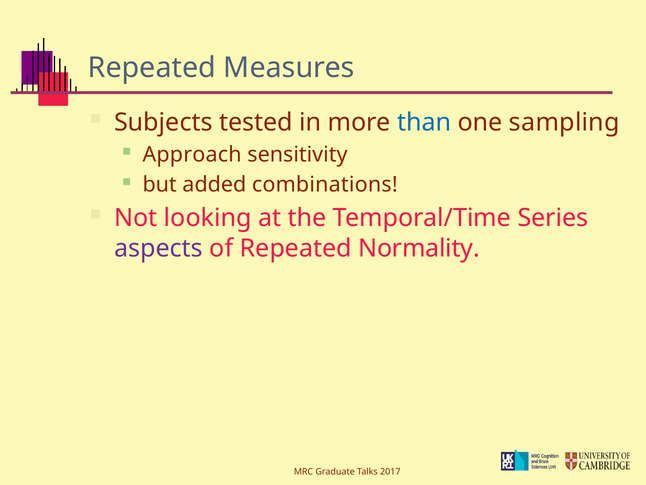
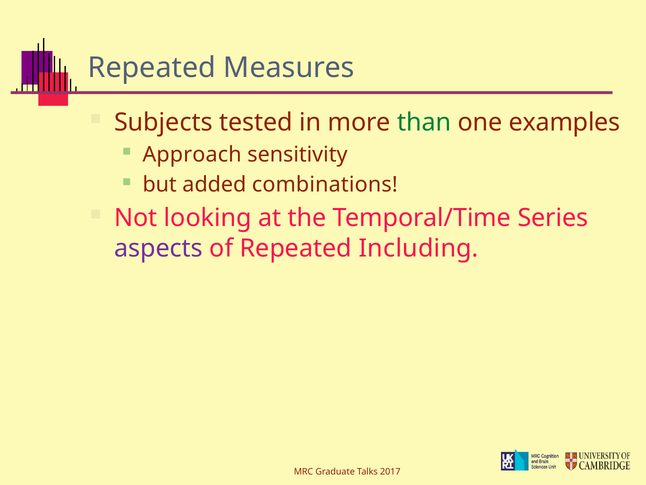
than colour: blue -> green
sampling: sampling -> examples
Normality: Normality -> Including
